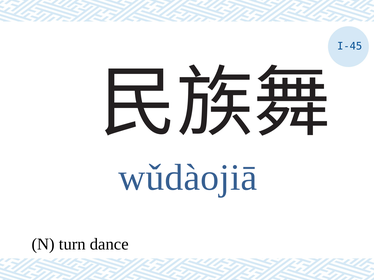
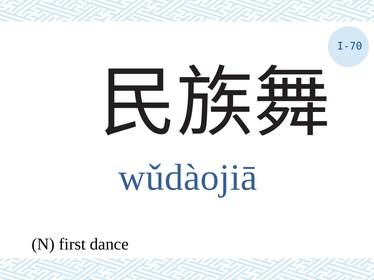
I-45: I-45 -> I-70
turn: turn -> first
